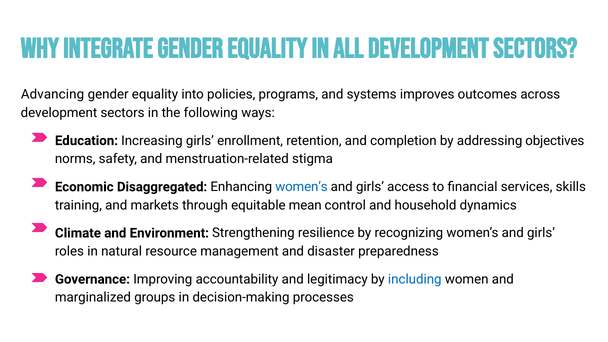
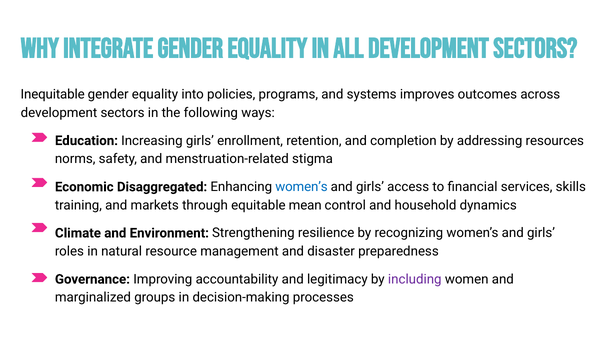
Advancing: Advancing -> Inequitable
objectives: objectives -> resources
including colour: blue -> purple
